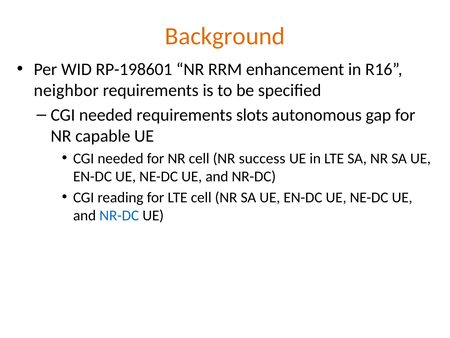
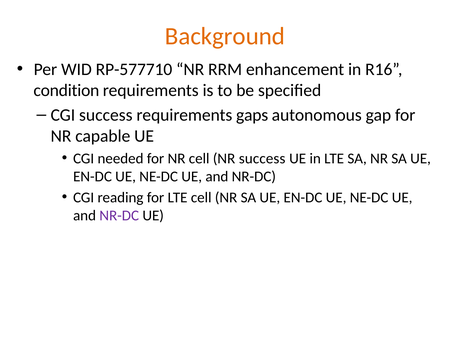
RP-198601: RP-198601 -> RP-577710
neighbor: neighbor -> condition
needed at (106, 115): needed -> success
slots: slots -> gaps
NR-DC at (119, 215) colour: blue -> purple
